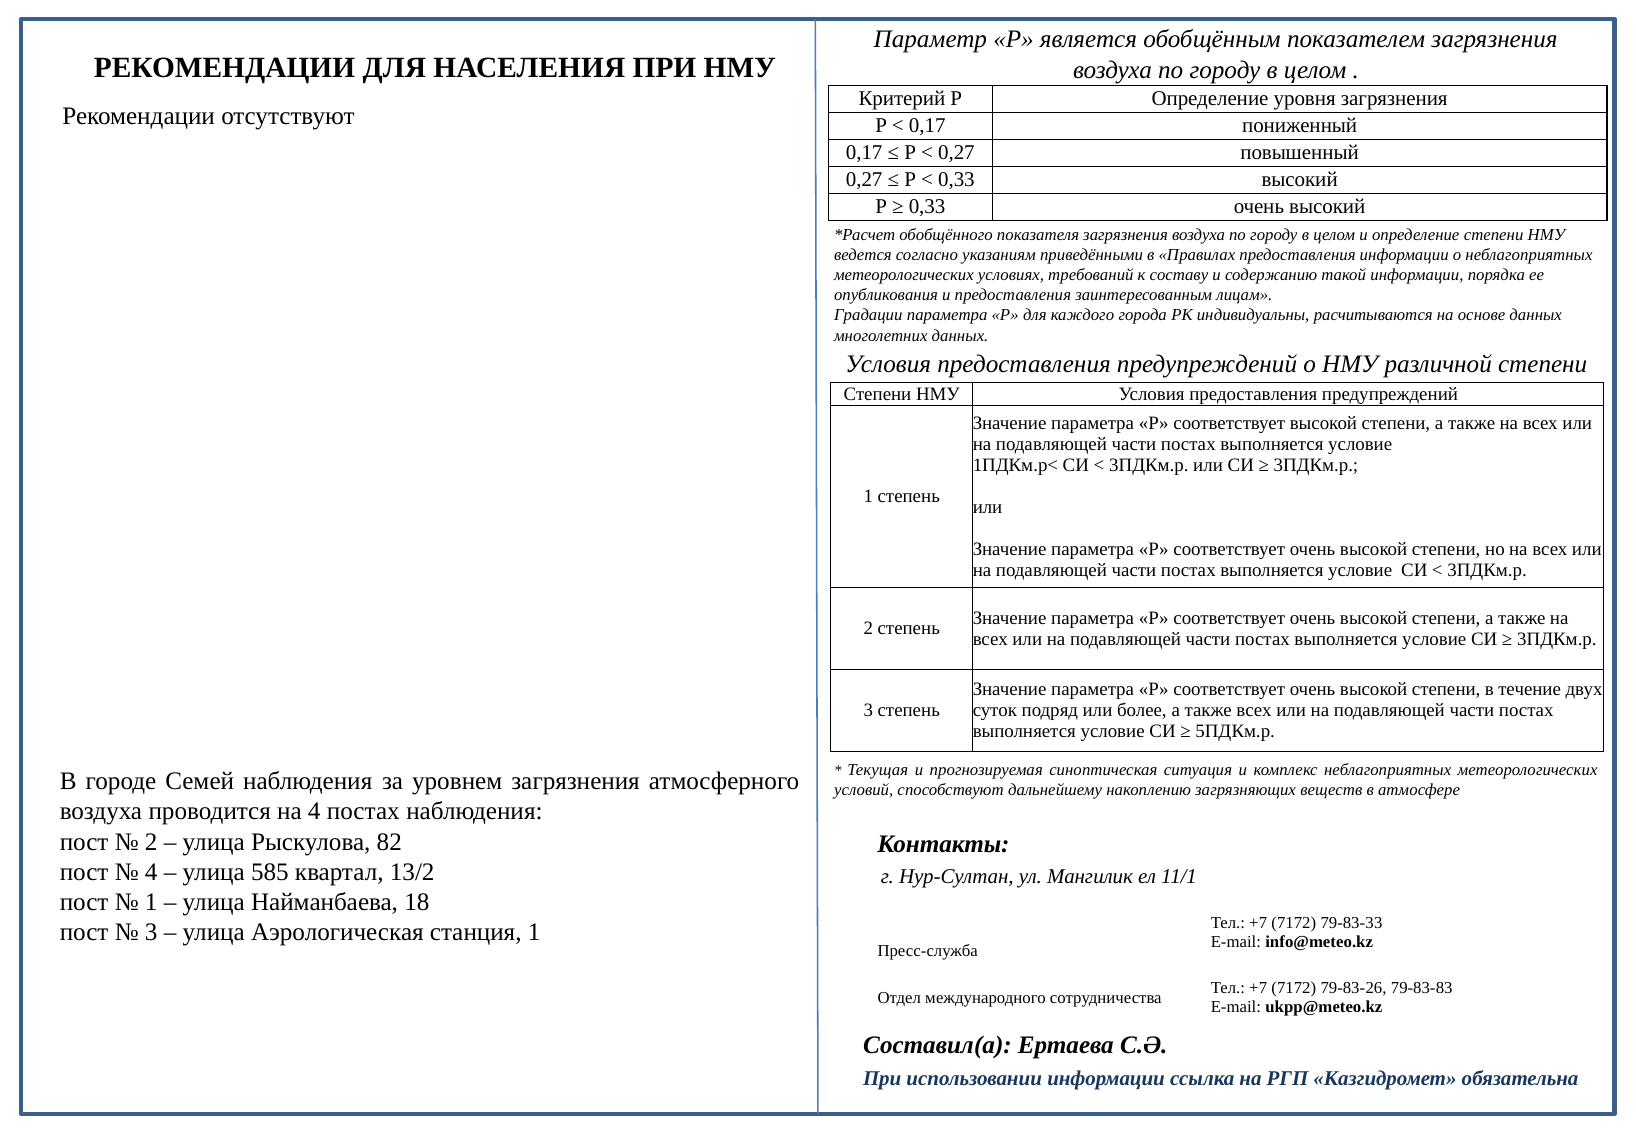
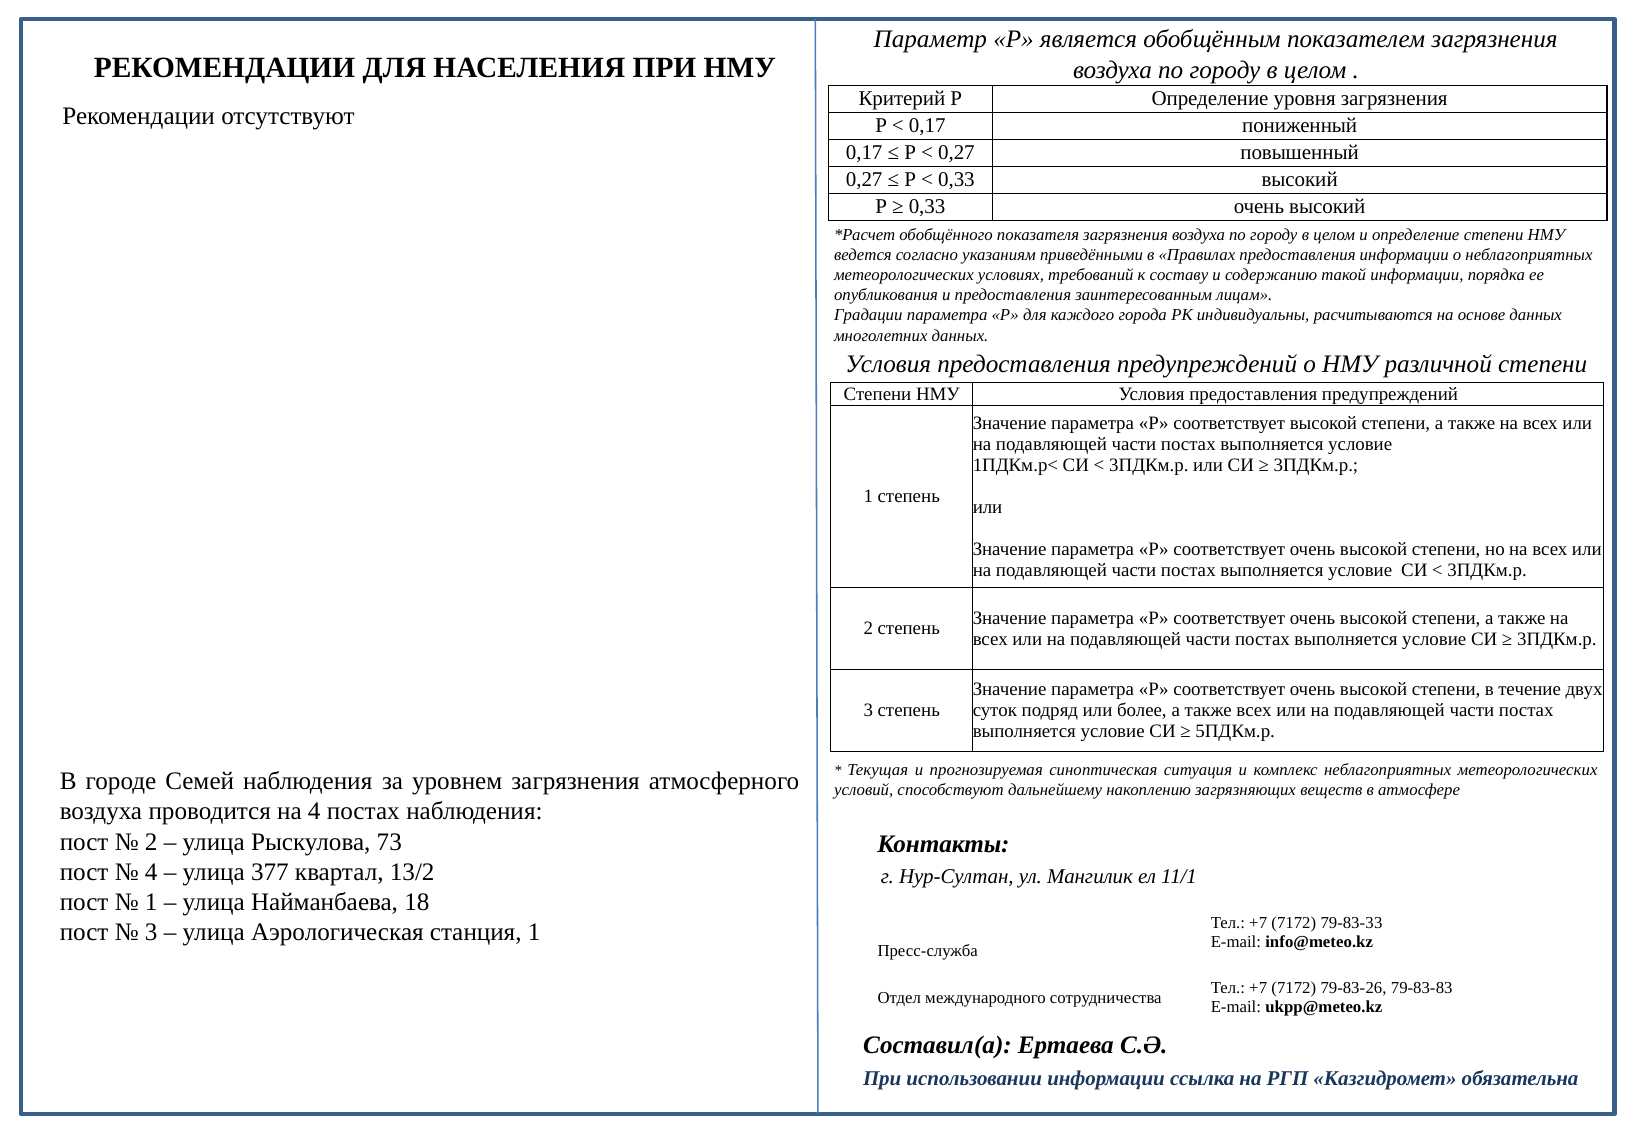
82: 82 -> 73
585: 585 -> 377
